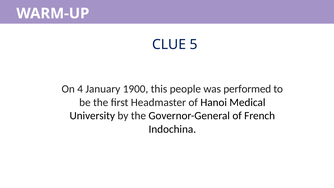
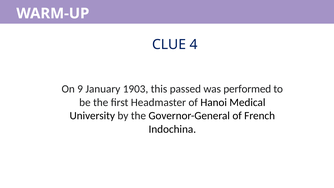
5: 5 -> 4
4: 4 -> 9
1900: 1900 -> 1903
people: people -> passed
